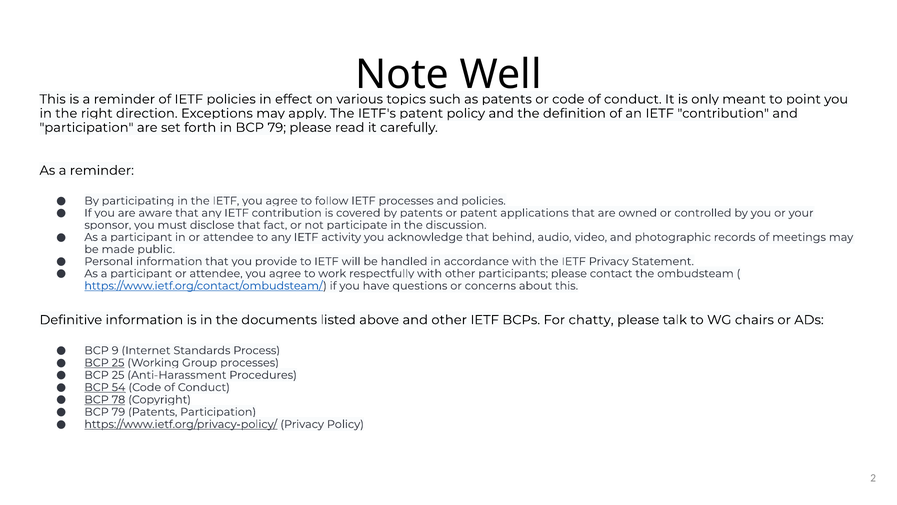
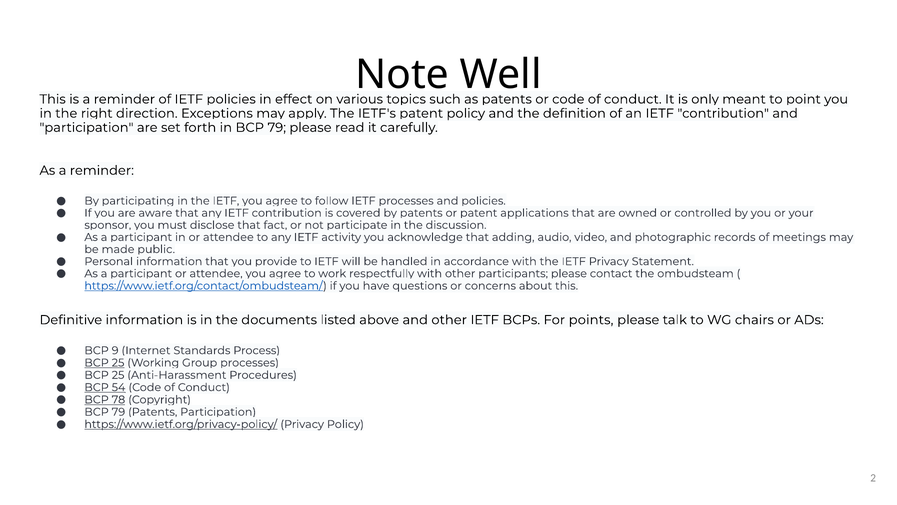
behind: behind -> adding
chatty: chatty -> points
